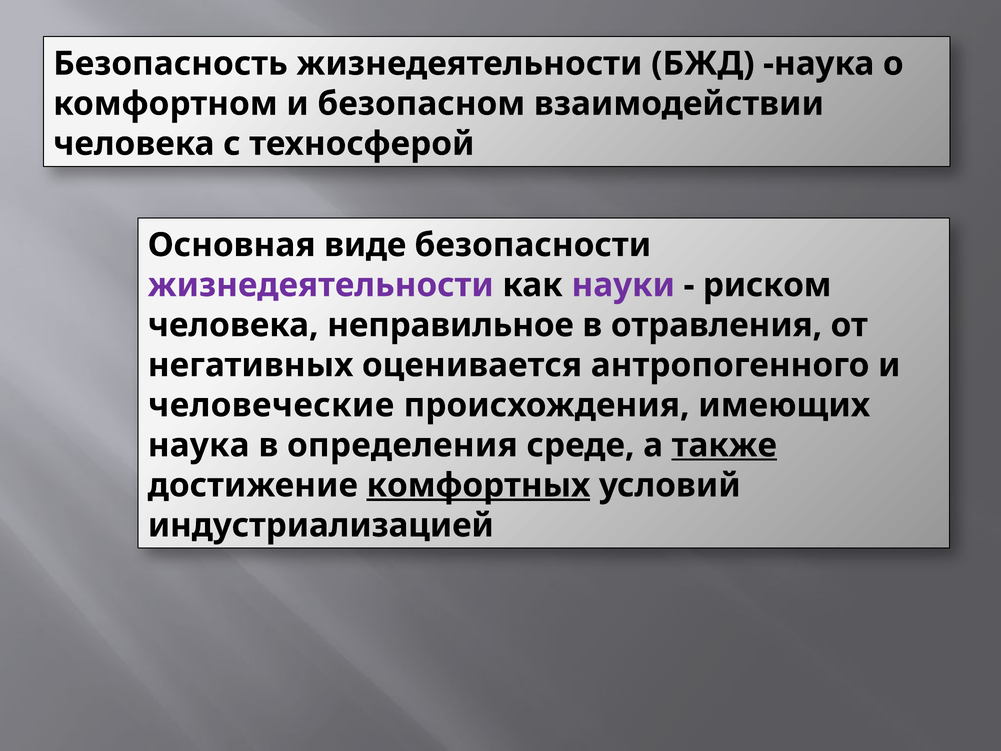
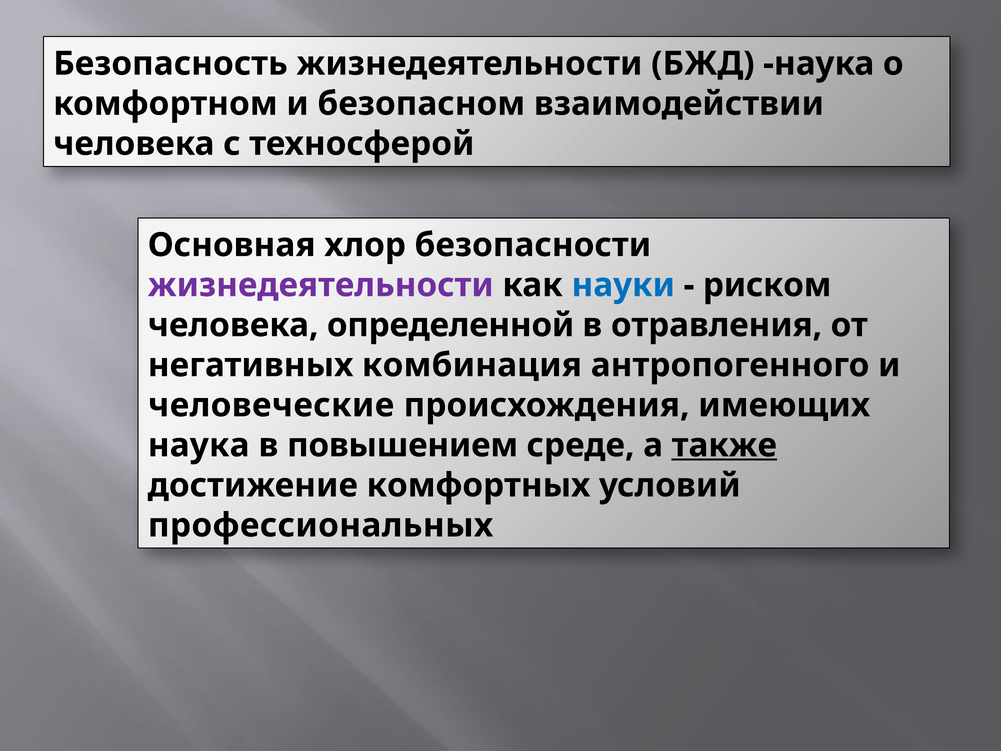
виде: виде -> хлор
науки colour: purple -> blue
неправильное: неправильное -> определенной
оценивается: оценивается -> комбинация
определения: определения -> повышением
комфортных underline: present -> none
индустриализацией: индустриализацией -> профессиональных
